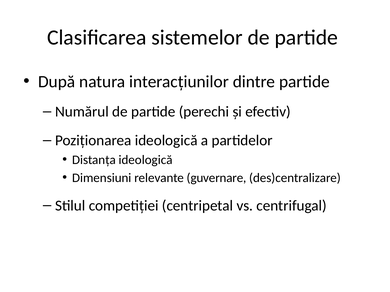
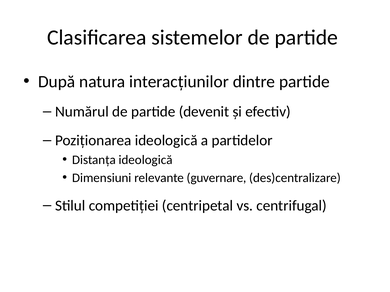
perechi: perechi -> devenit
